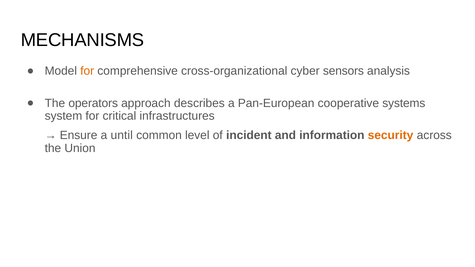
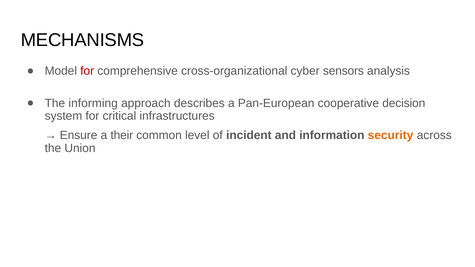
for at (87, 71) colour: orange -> red
operators: operators -> informing
systems: systems -> decision
until: until -> their
